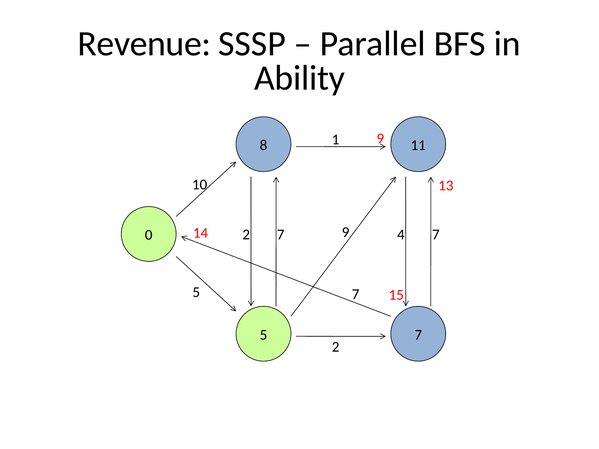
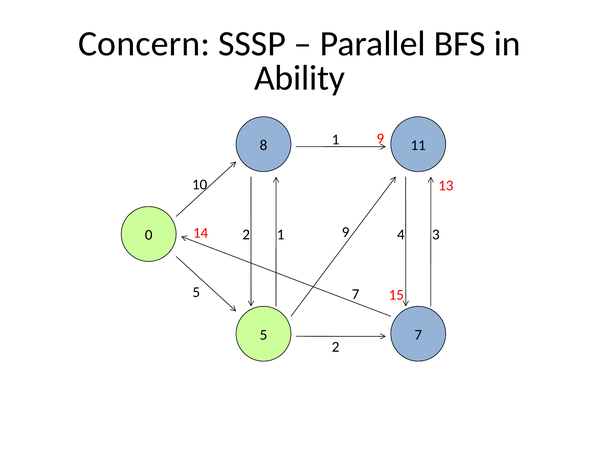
Revenue: Revenue -> Concern
7 at (281, 235): 7 -> 1
4 7: 7 -> 3
